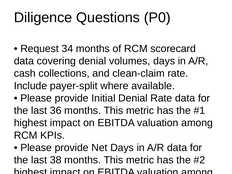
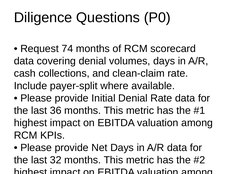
34: 34 -> 74
38: 38 -> 32
